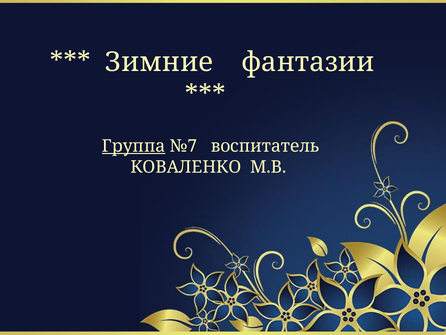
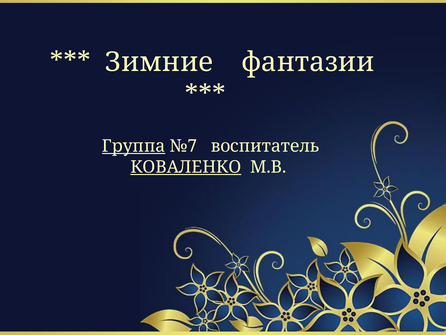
КОВАЛЕНКО underline: none -> present
